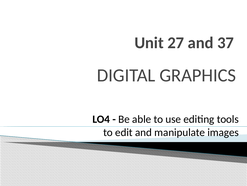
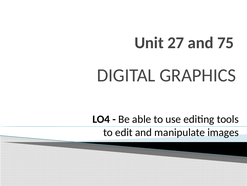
37: 37 -> 75
